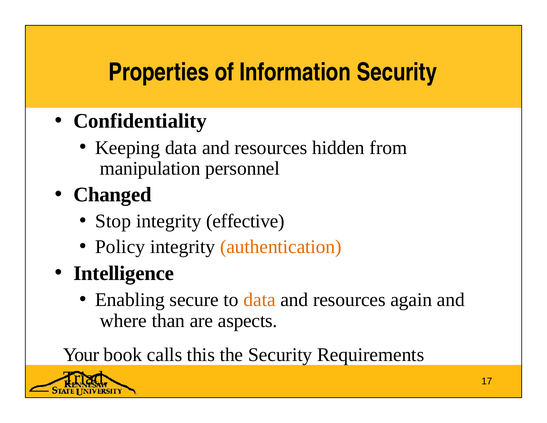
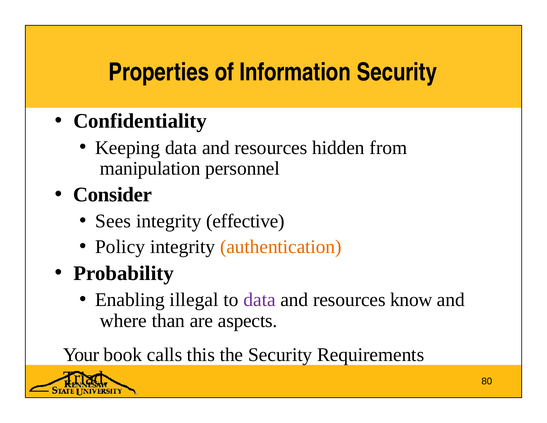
Changed: Changed -> Consider
Stop: Stop -> Sees
Intelligence: Intelligence -> Probability
secure: secure -> illegal
data at (260, 300) colour: orange -> purple
again: again -> know
17: 17 -> 80
